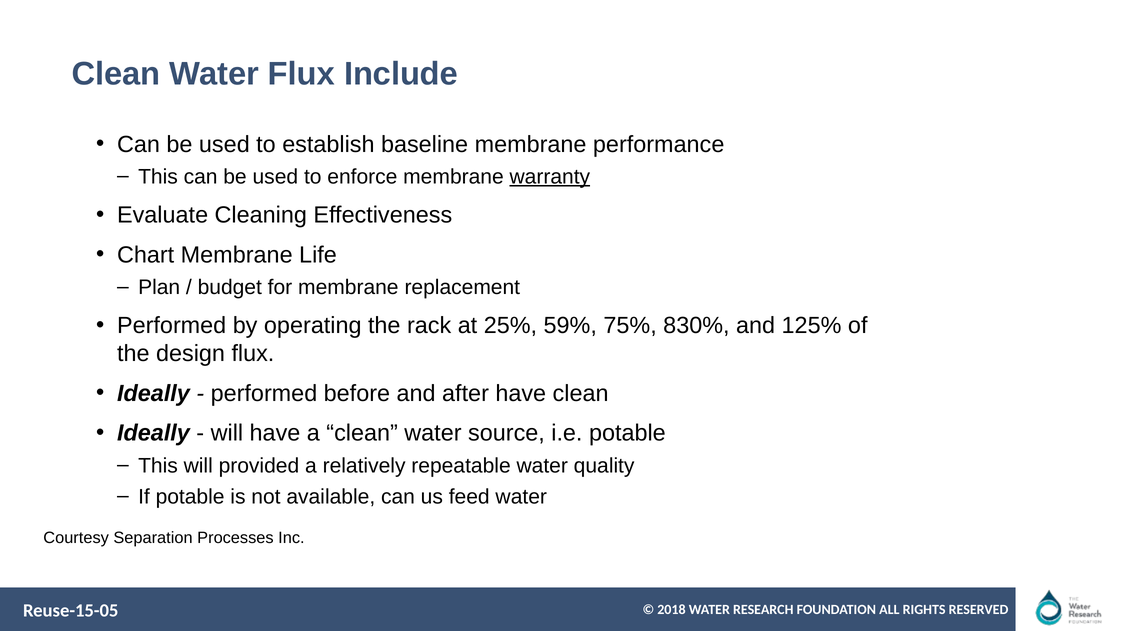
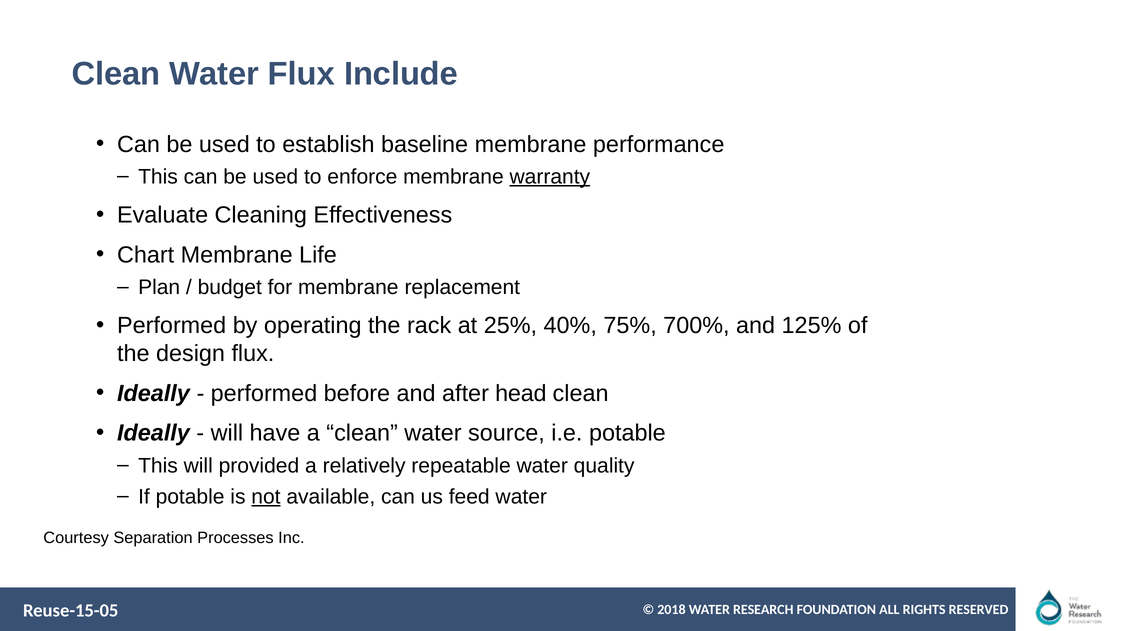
59%: 59% -> 40%
830%: 830% -> 700%
after have: have -> head
not underline: none -> present
